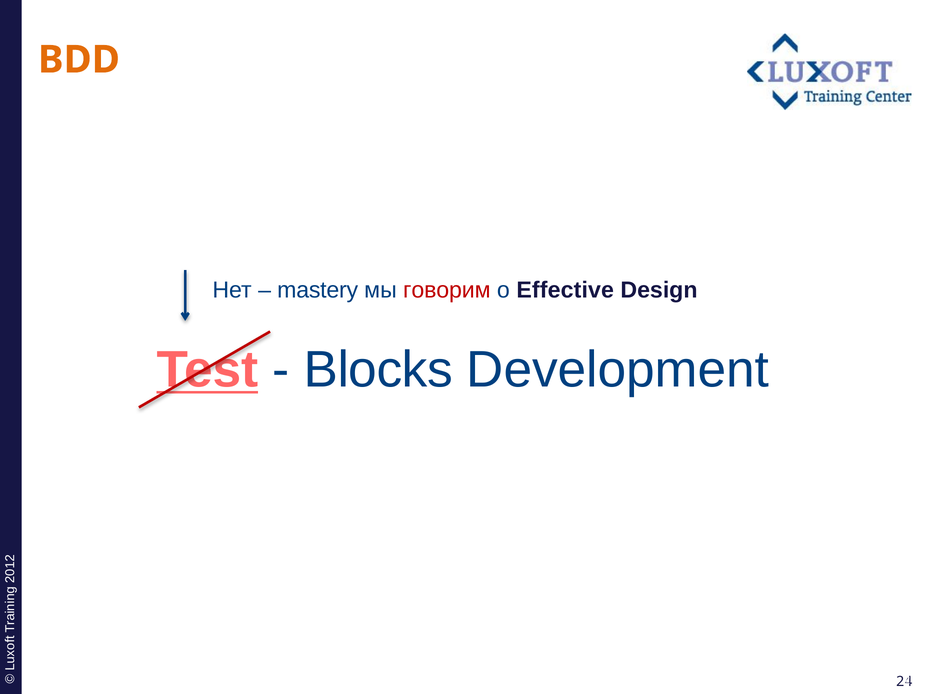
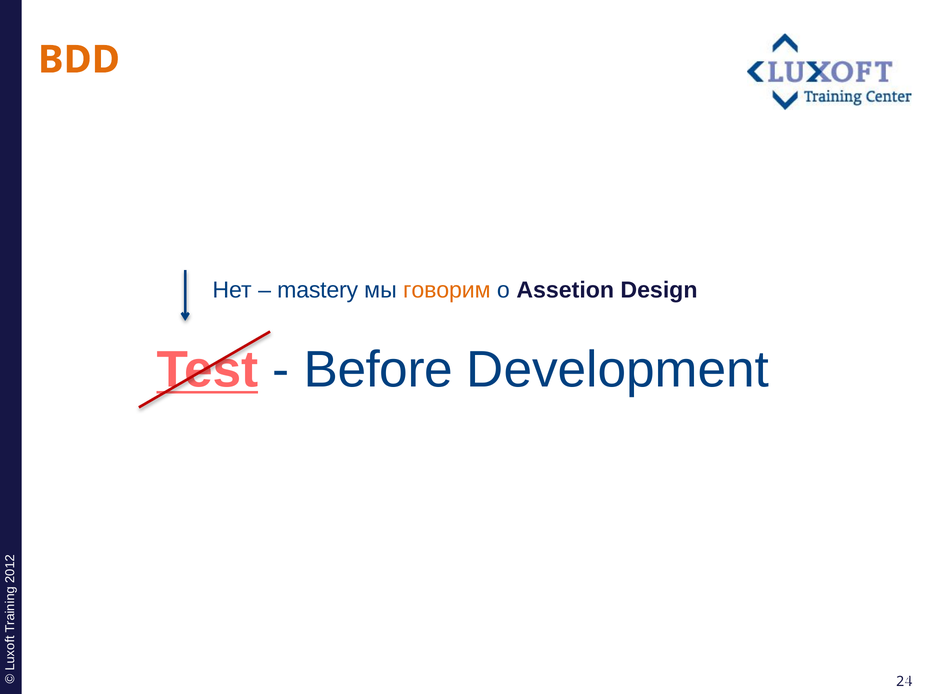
говорим colour: red -> orange
Effective: Effective -> Assetion
Blocks: Blocks -> Before
